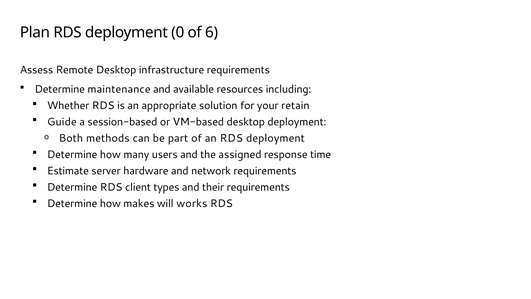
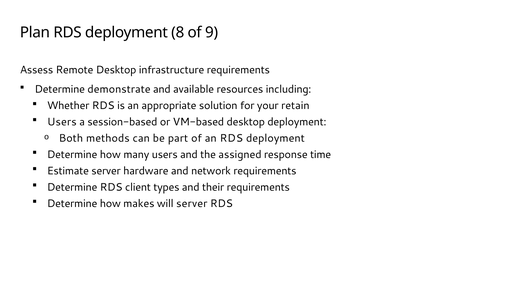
0: 0 -> 8
6: 6 -> 9
maintenance: maintenance -> demonstrate
Guide at (62, 122): Guide -> Users
will works: works -> server
